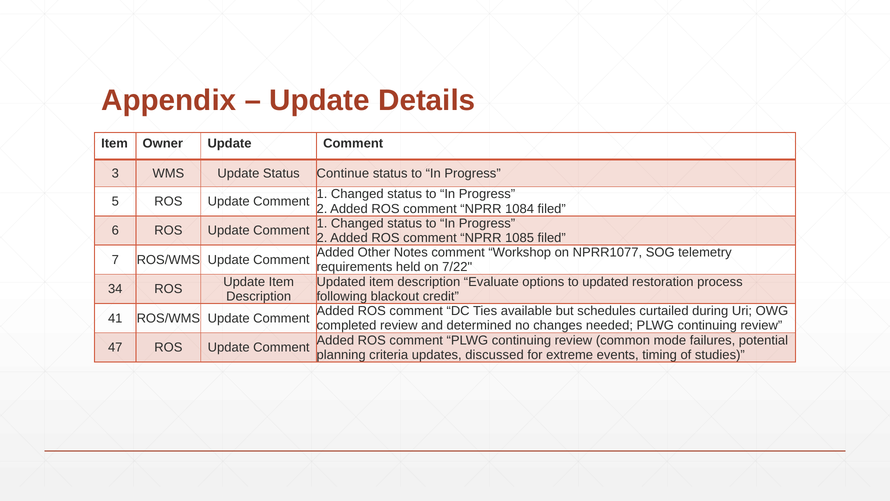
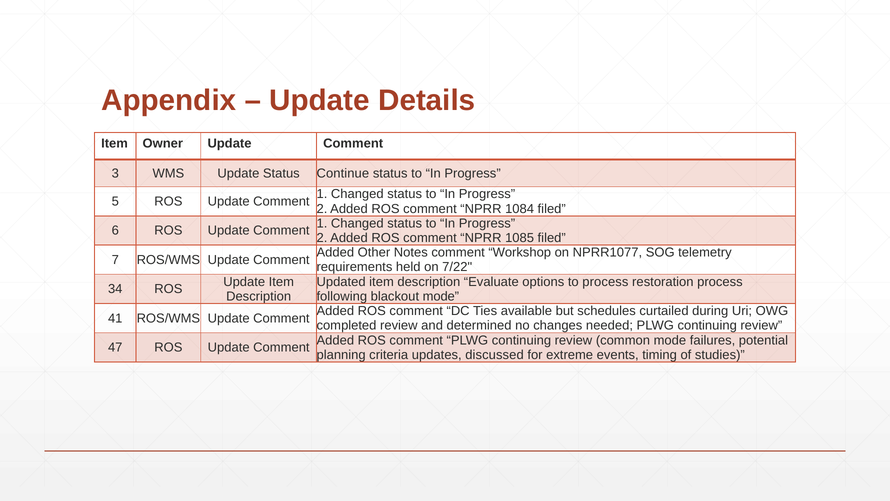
to updated: updated -> process
blackout credit: credit -> mode
